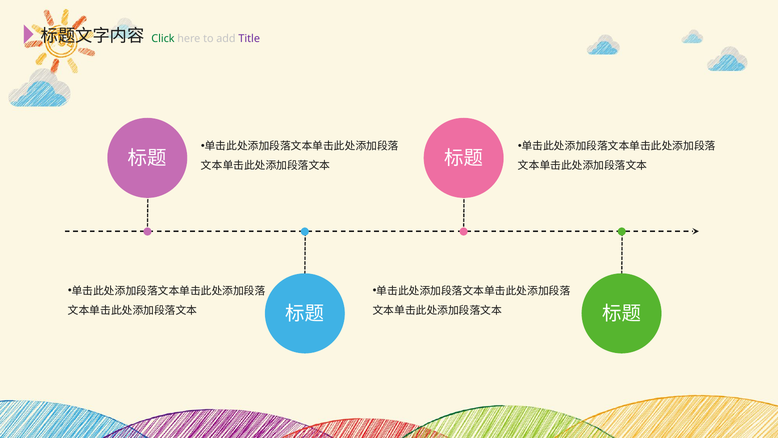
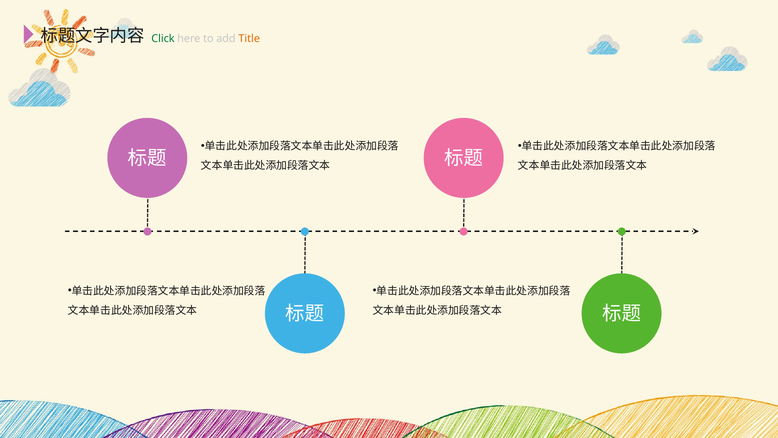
Title colour: purple -> orange
